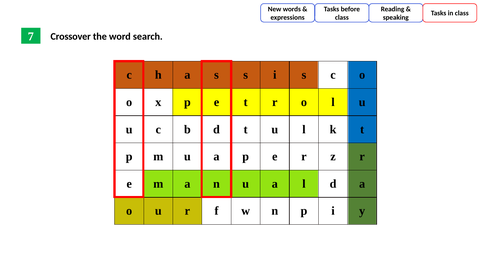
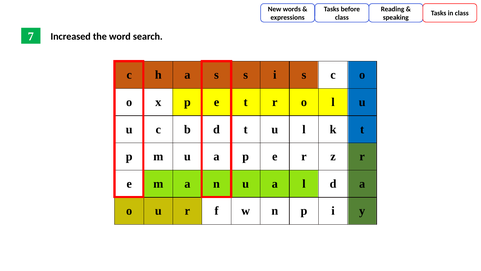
Crossover: Crossover -> Increased
